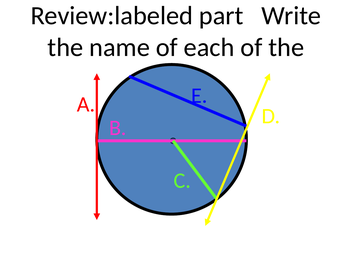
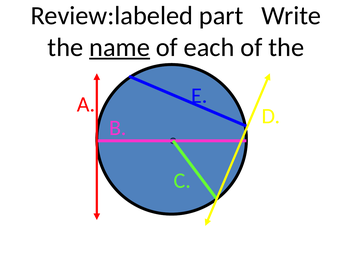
name underline: none -> present
